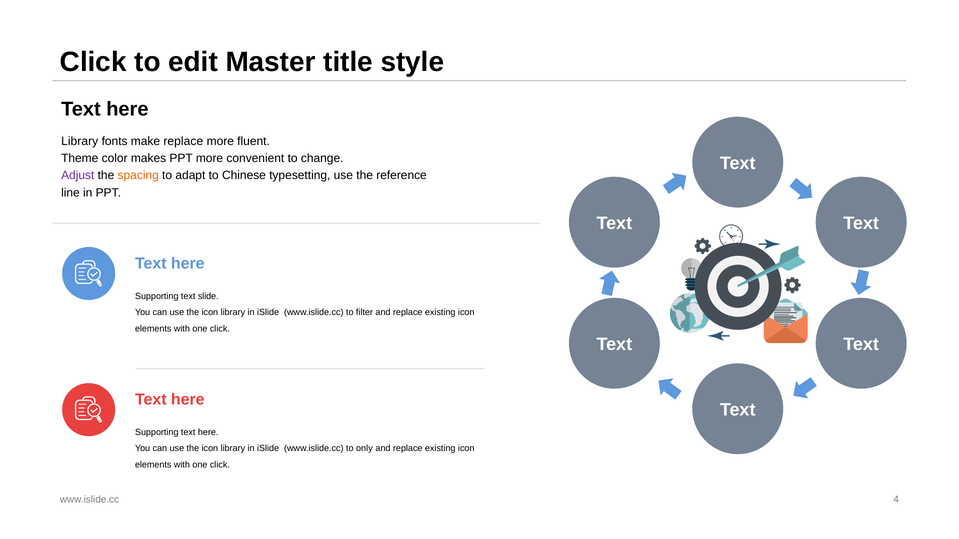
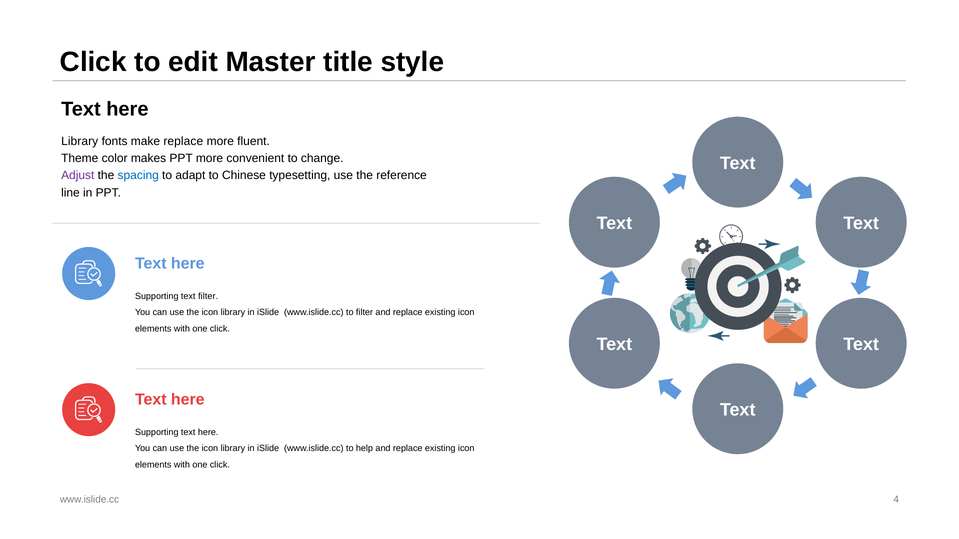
spacing colour: orange -> blue
text slide: slide -> filter
only: only -> help
